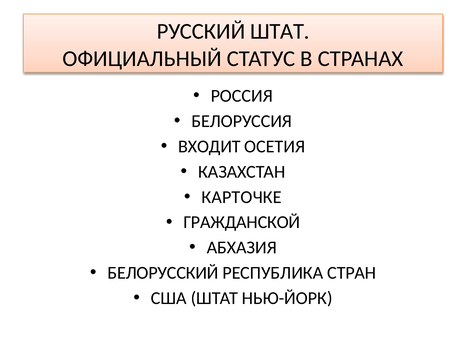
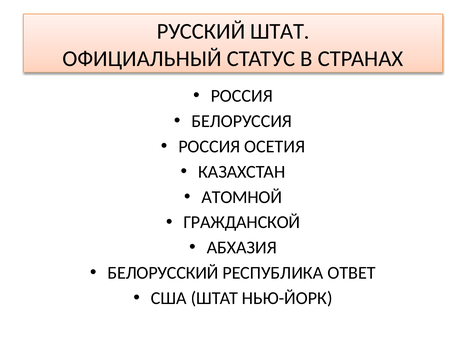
ВХОДИТ at (209, 147): ВХОДИТ -> РОССИЯ
КАРТОЧКЕ: КАРТОЧКЕ -> АТОМНОЙ
СТРАН: СТРАН -> ОТВЕТ
